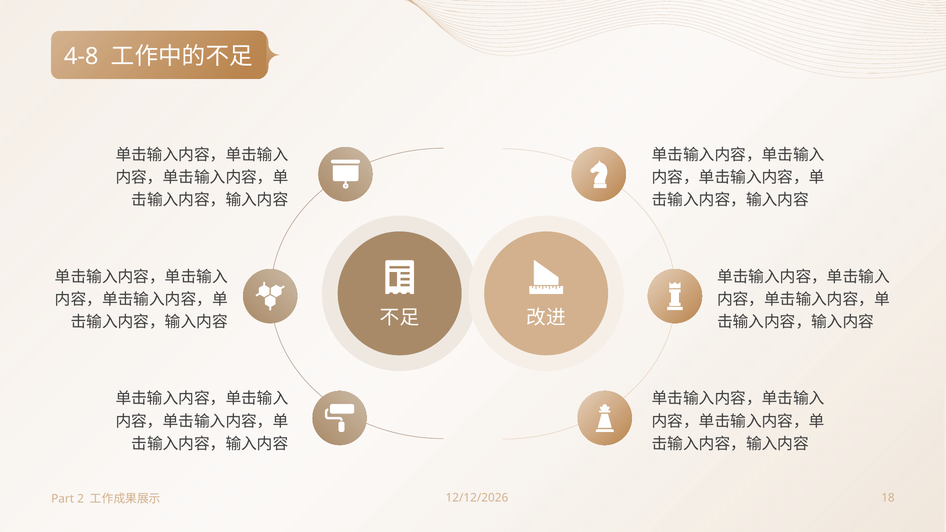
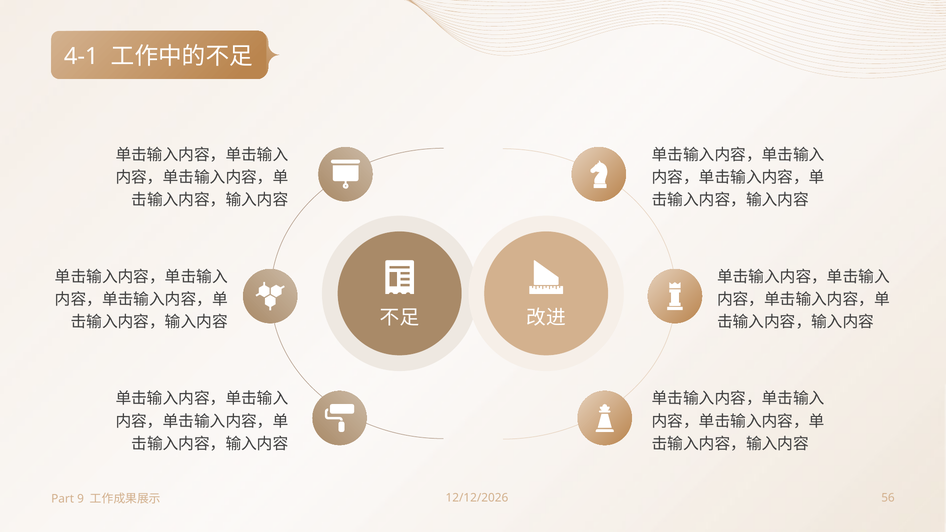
4-8: 4-8 -> 4-1
18: 18 -> 56
2: 2 -> 9
